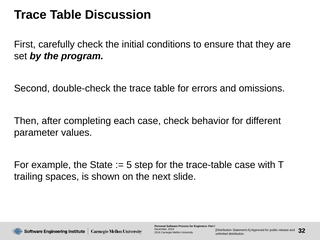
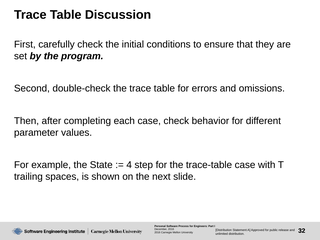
5: 5 -> 4
